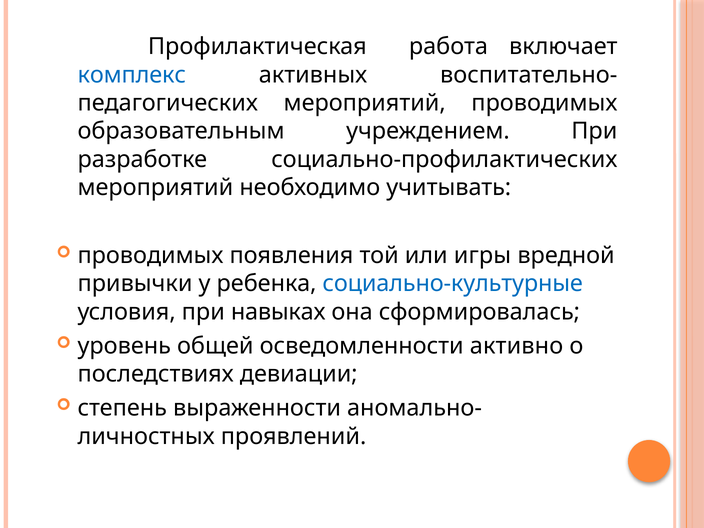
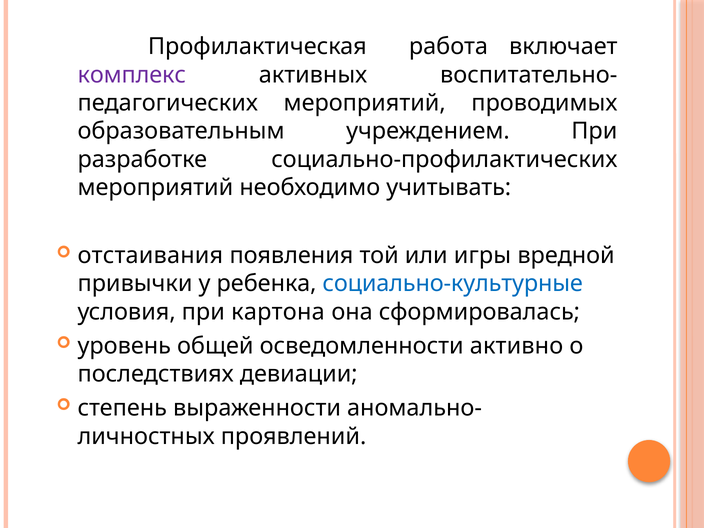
комплекс colour: blue -> purple
проводимых at (150, 256): проводимых -> отстаивания
навыках: навыках -> картона
